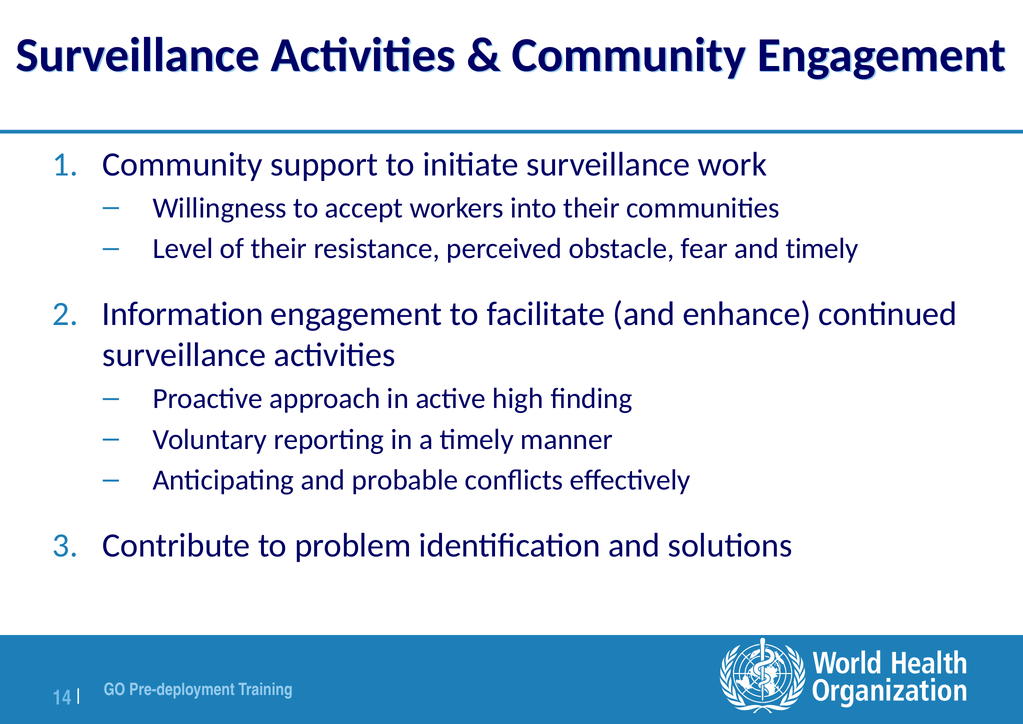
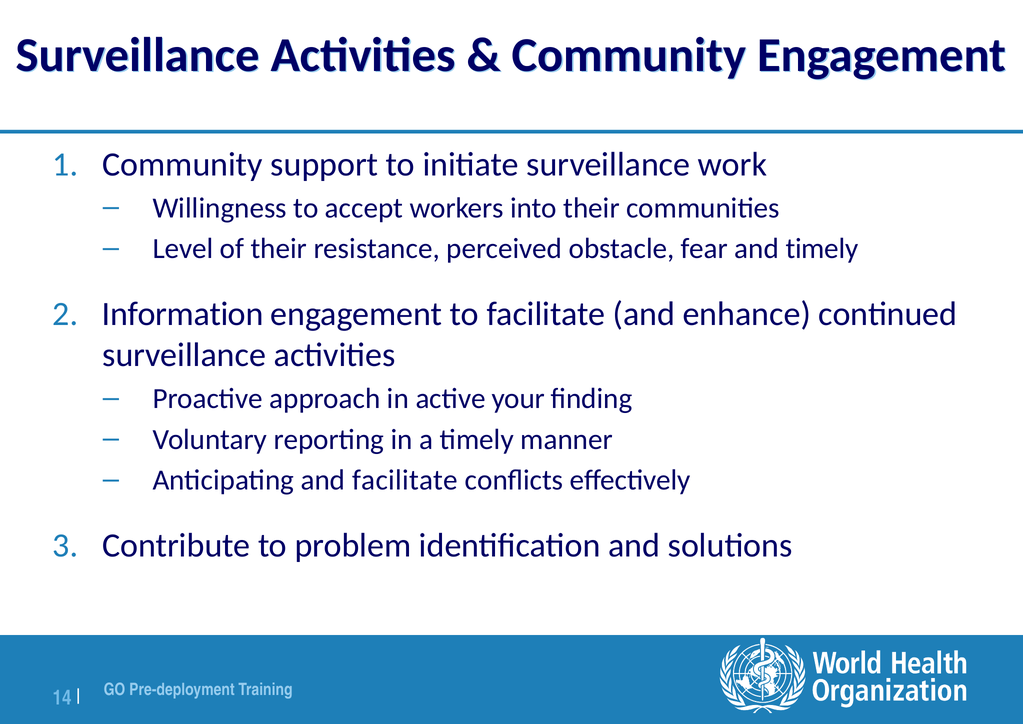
high: high -> your
and probable: probable -> facilitate
